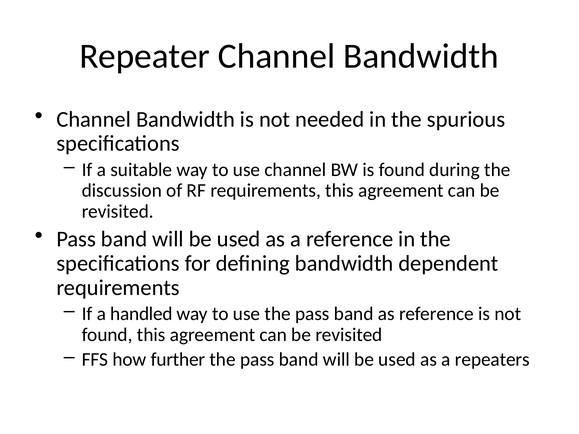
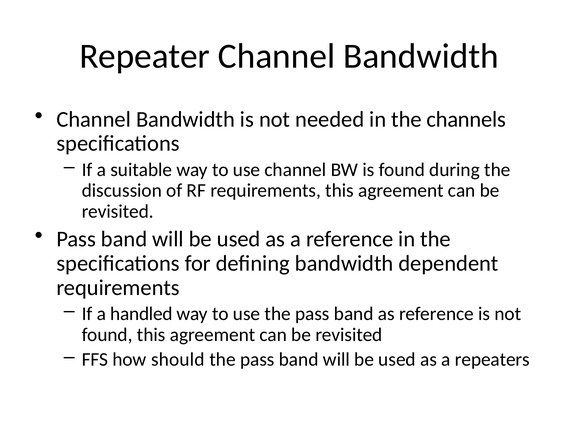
spurious: spurious -> channels
further: further -> should
